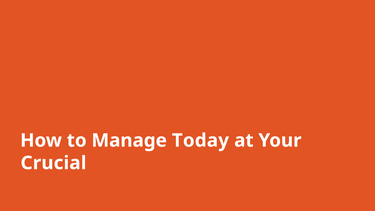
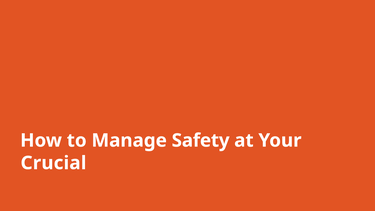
Today: Today -> Safety
